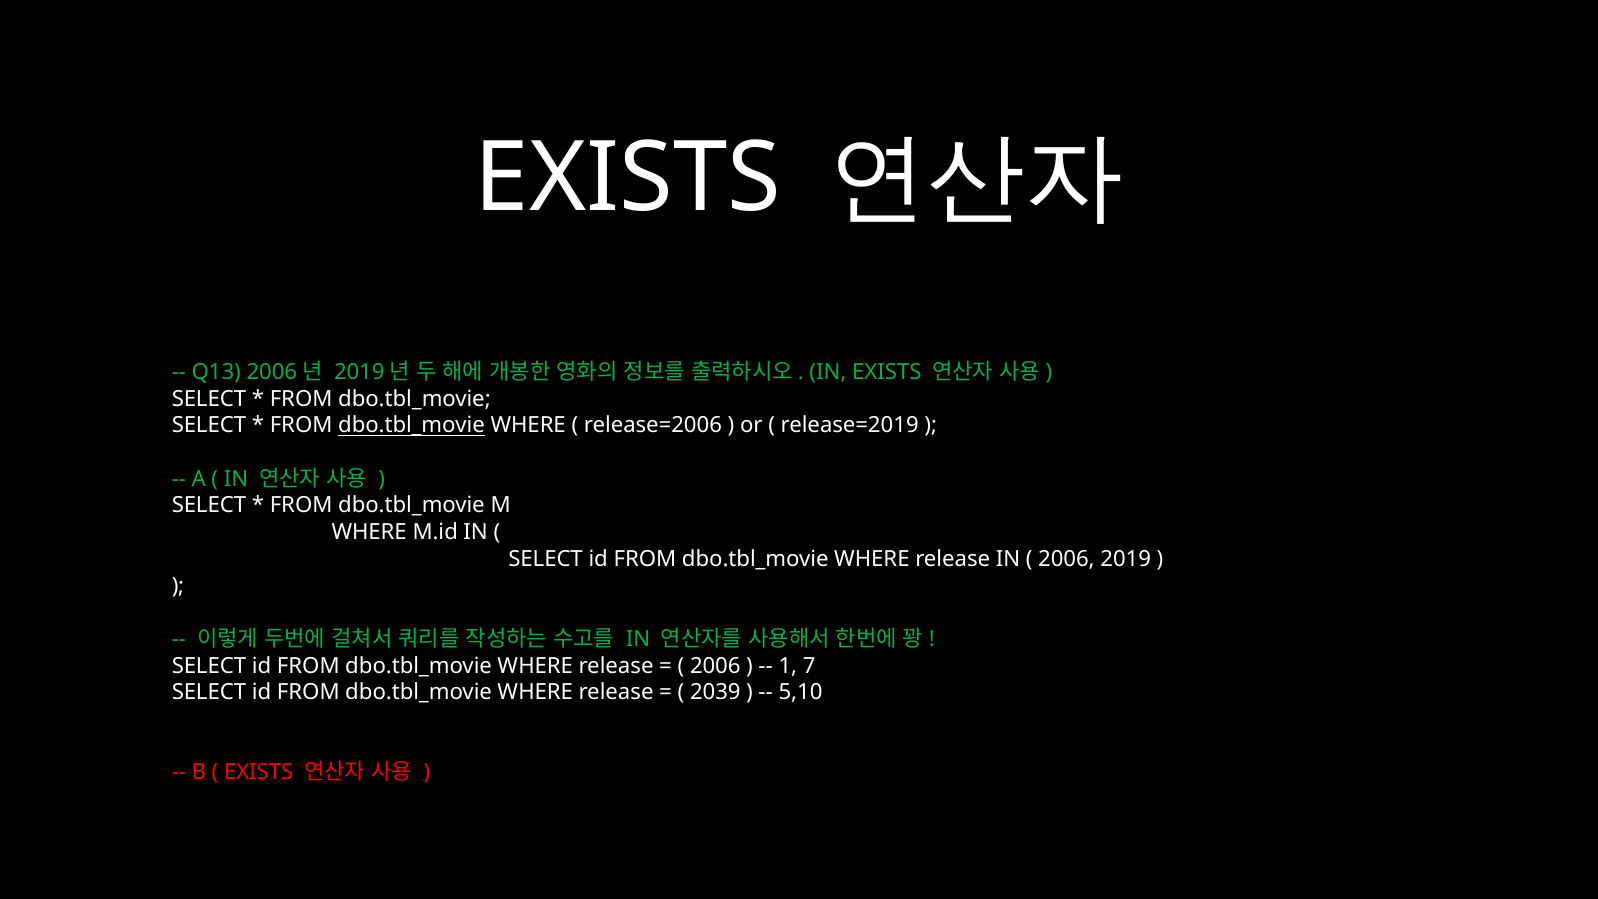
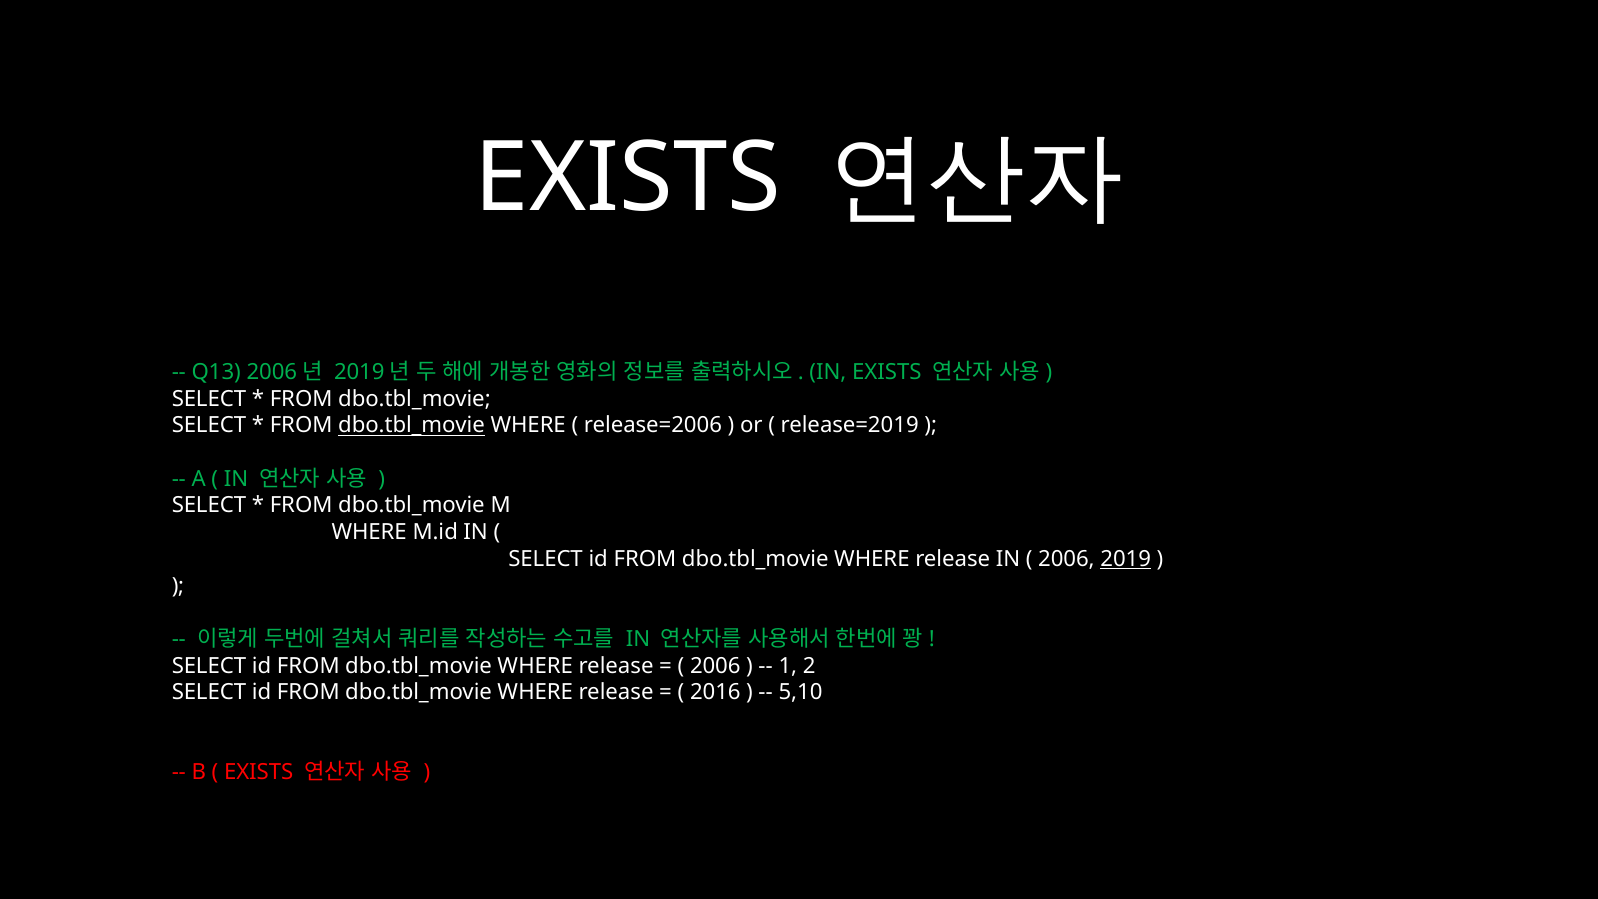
2019 underline: none -> present
7: 7 -> 2
2039: 2039 -> 2016
